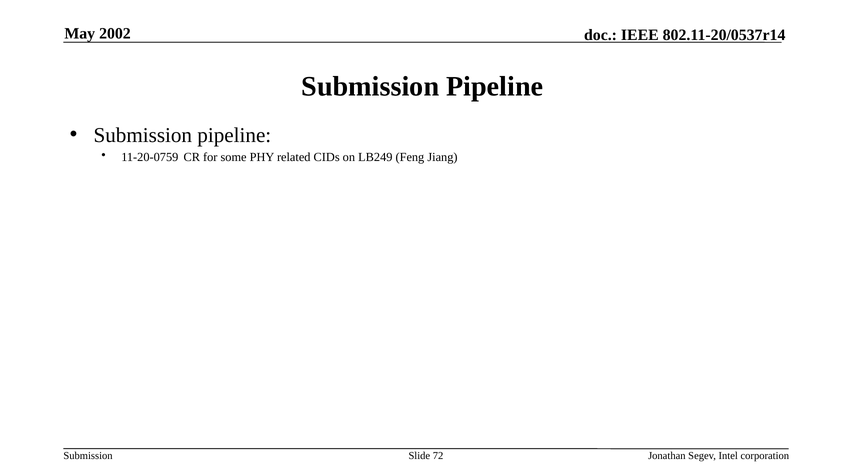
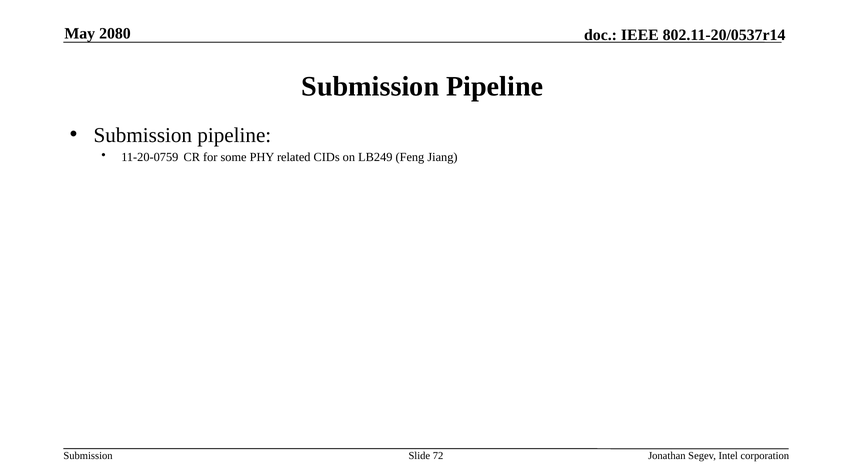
2002: 2002 -> 2080
